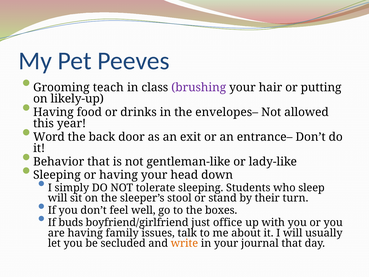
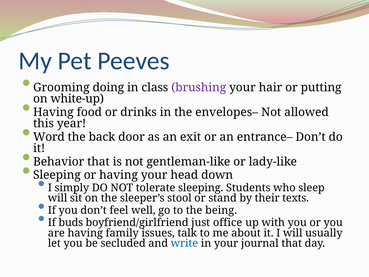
teach: teach -> doing
likely-up: likely-up -> white-up
turn: turn -> texts
boxes: boxes -> being
write colour: orange -> blue
